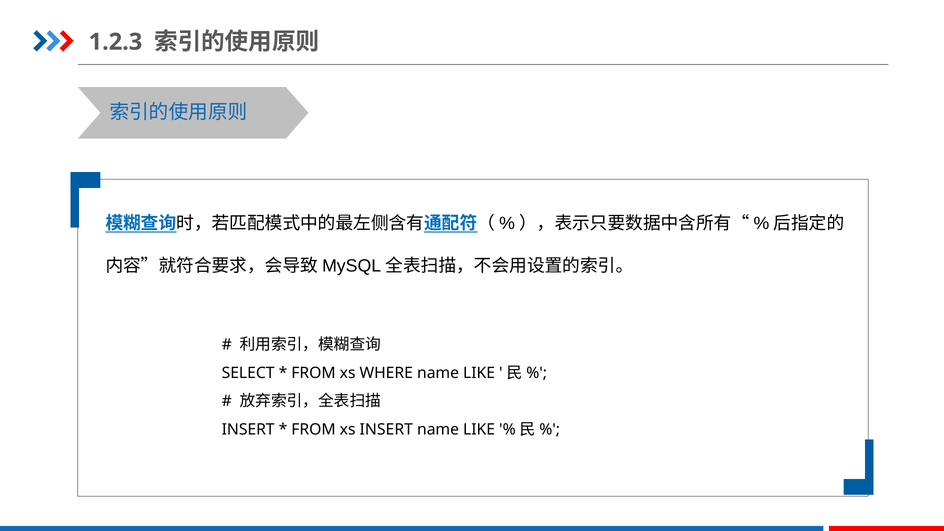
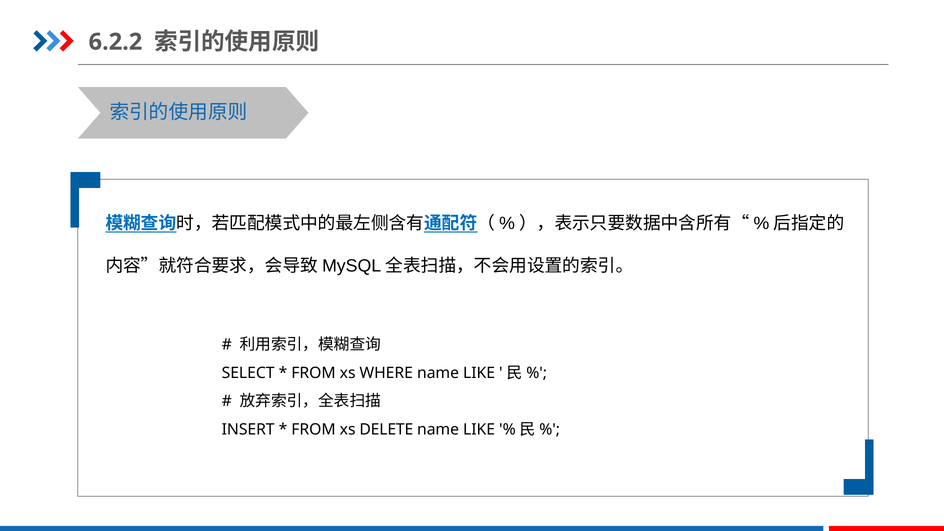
1.2.3: 1.2.3 -> 6.2.2
xs INSERT: INSERT -> DELETE
